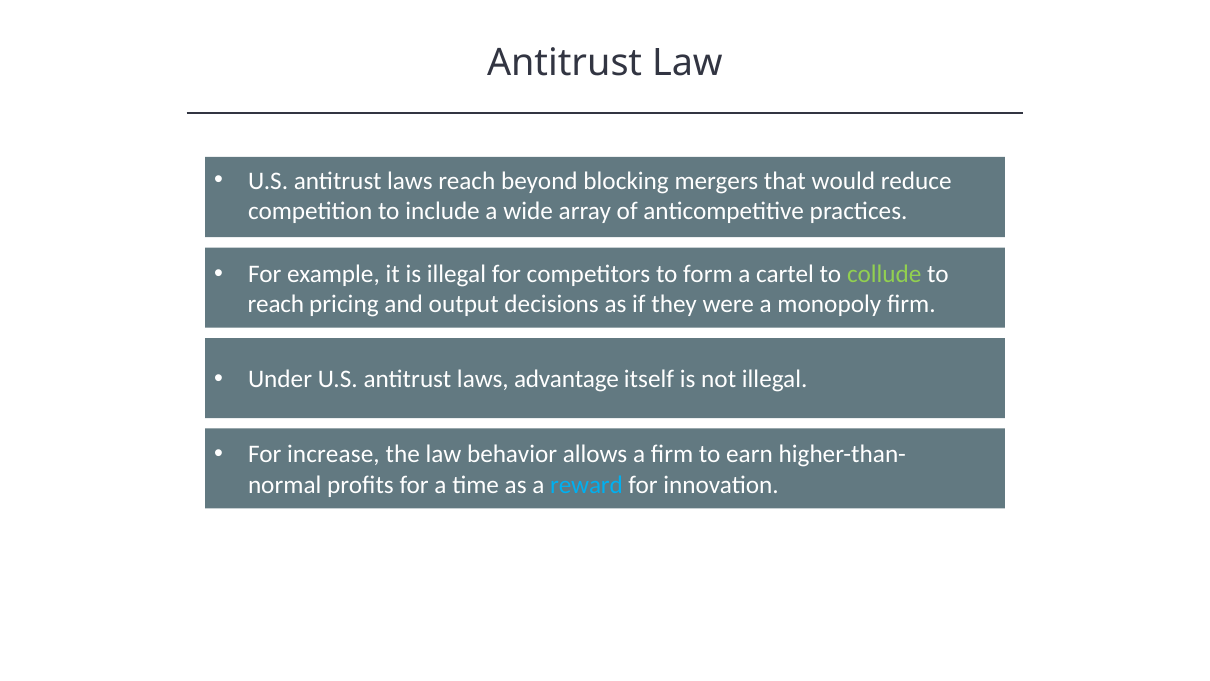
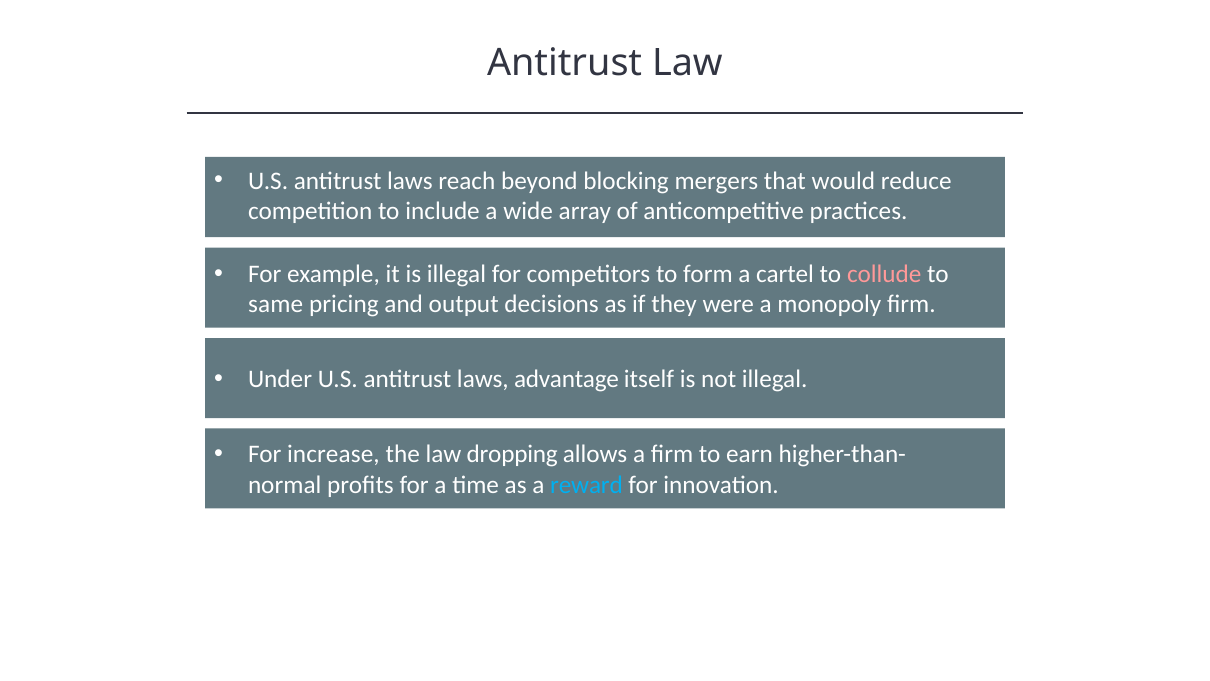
collude colour: light green -> pink
reach at (276, 304): reach -> same
behavior: behavior -> dropping
